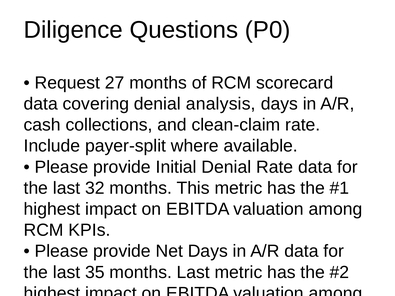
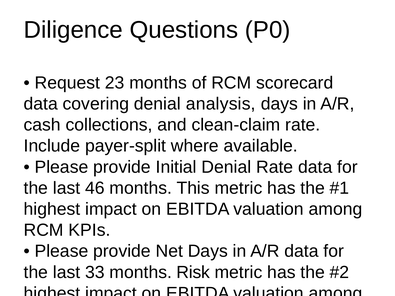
27: 27 -> 23
32: 32 -> 46
35: 35 -> 33
months Last: Last -> Risk
